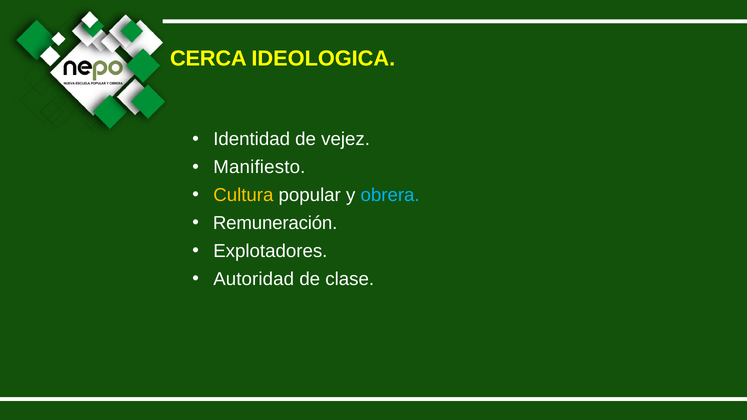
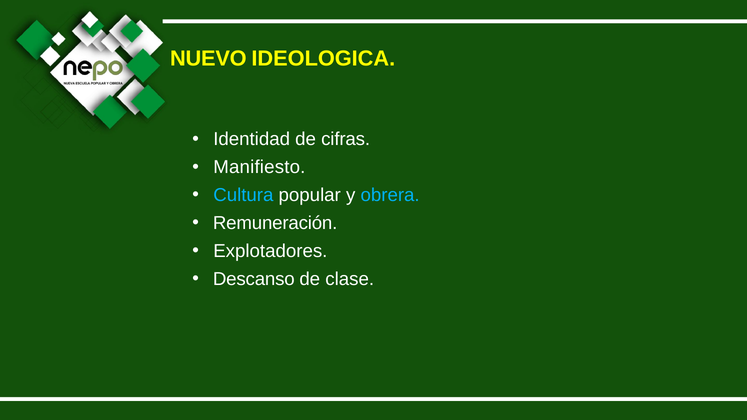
CERCA: CERCA -> NUEVO
vejez: vejez -> cifras
Cultura colour: yellow -> light blue
Autoridad: Autoridad -> Descanso
